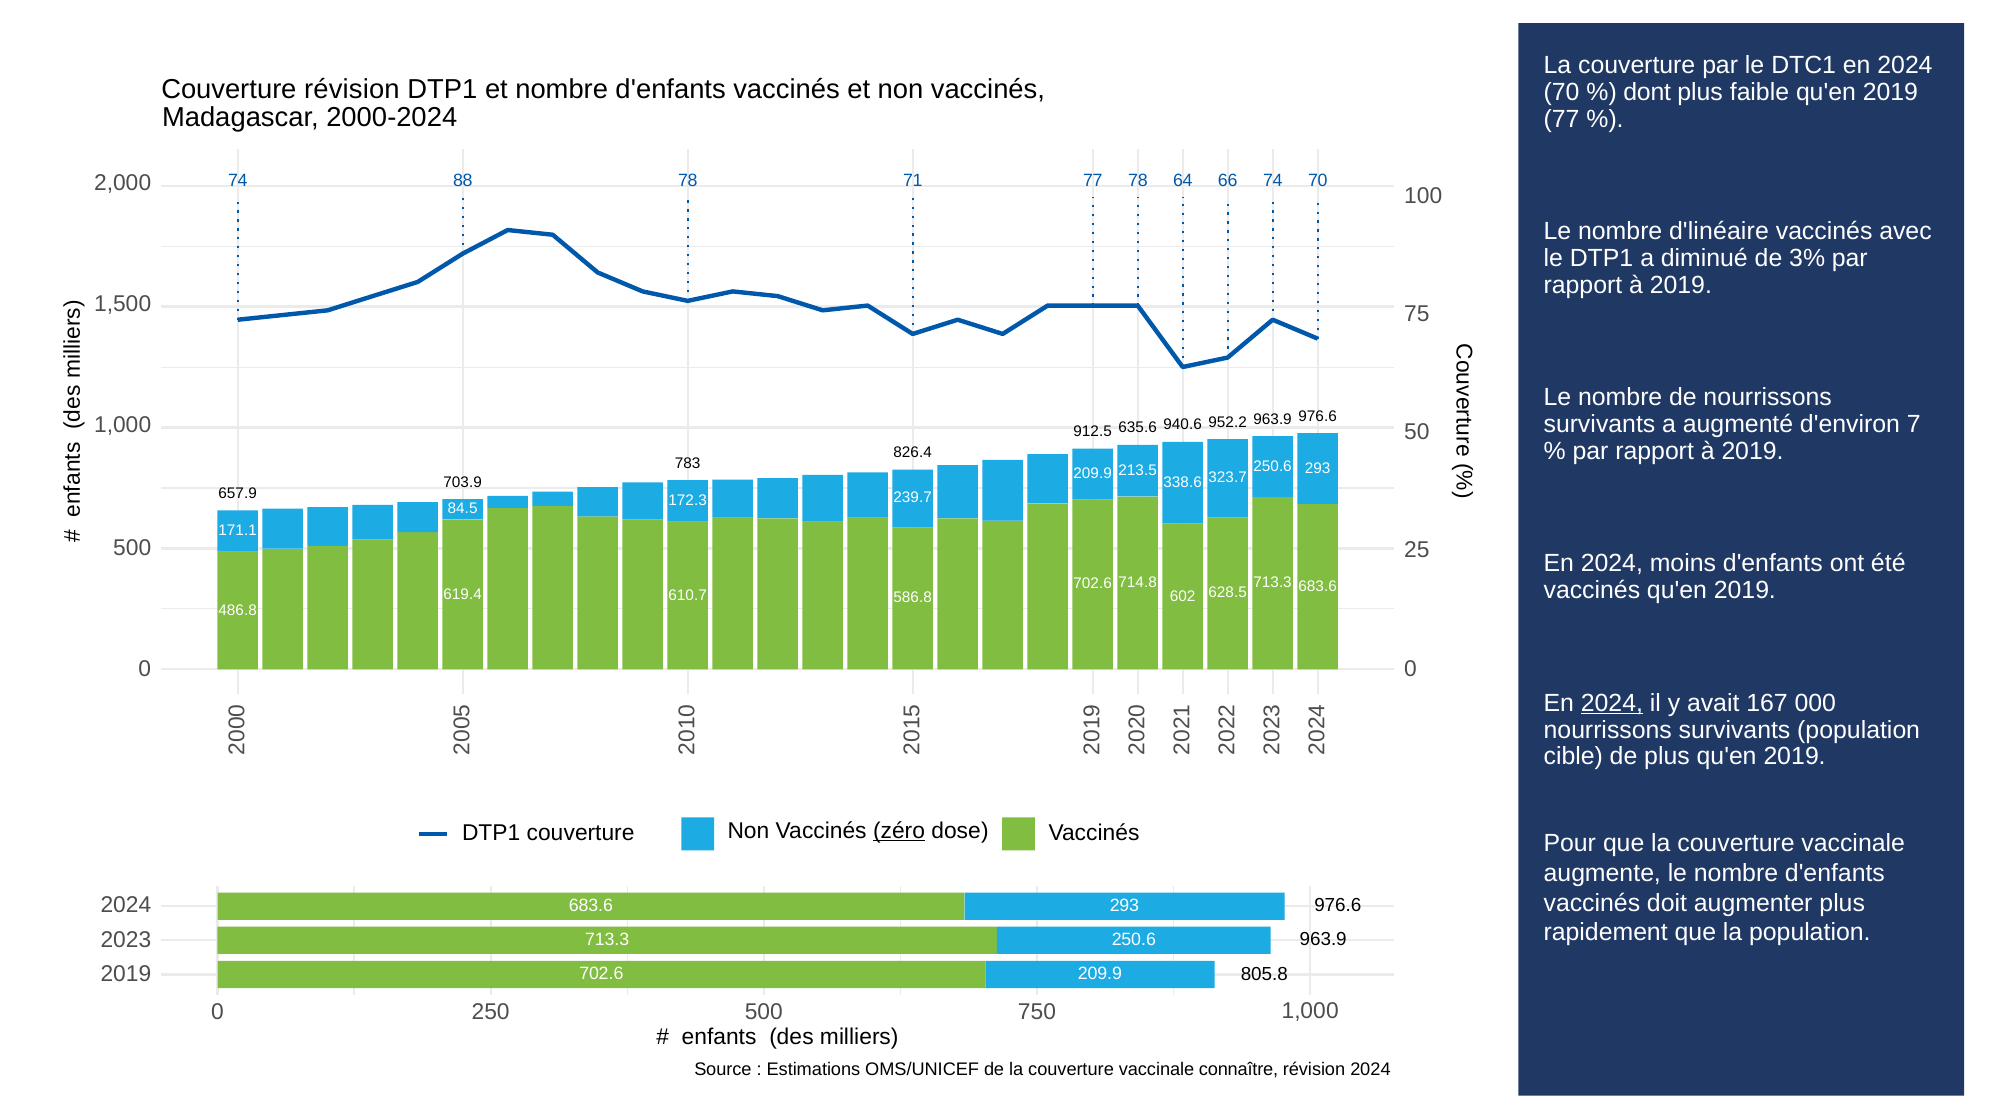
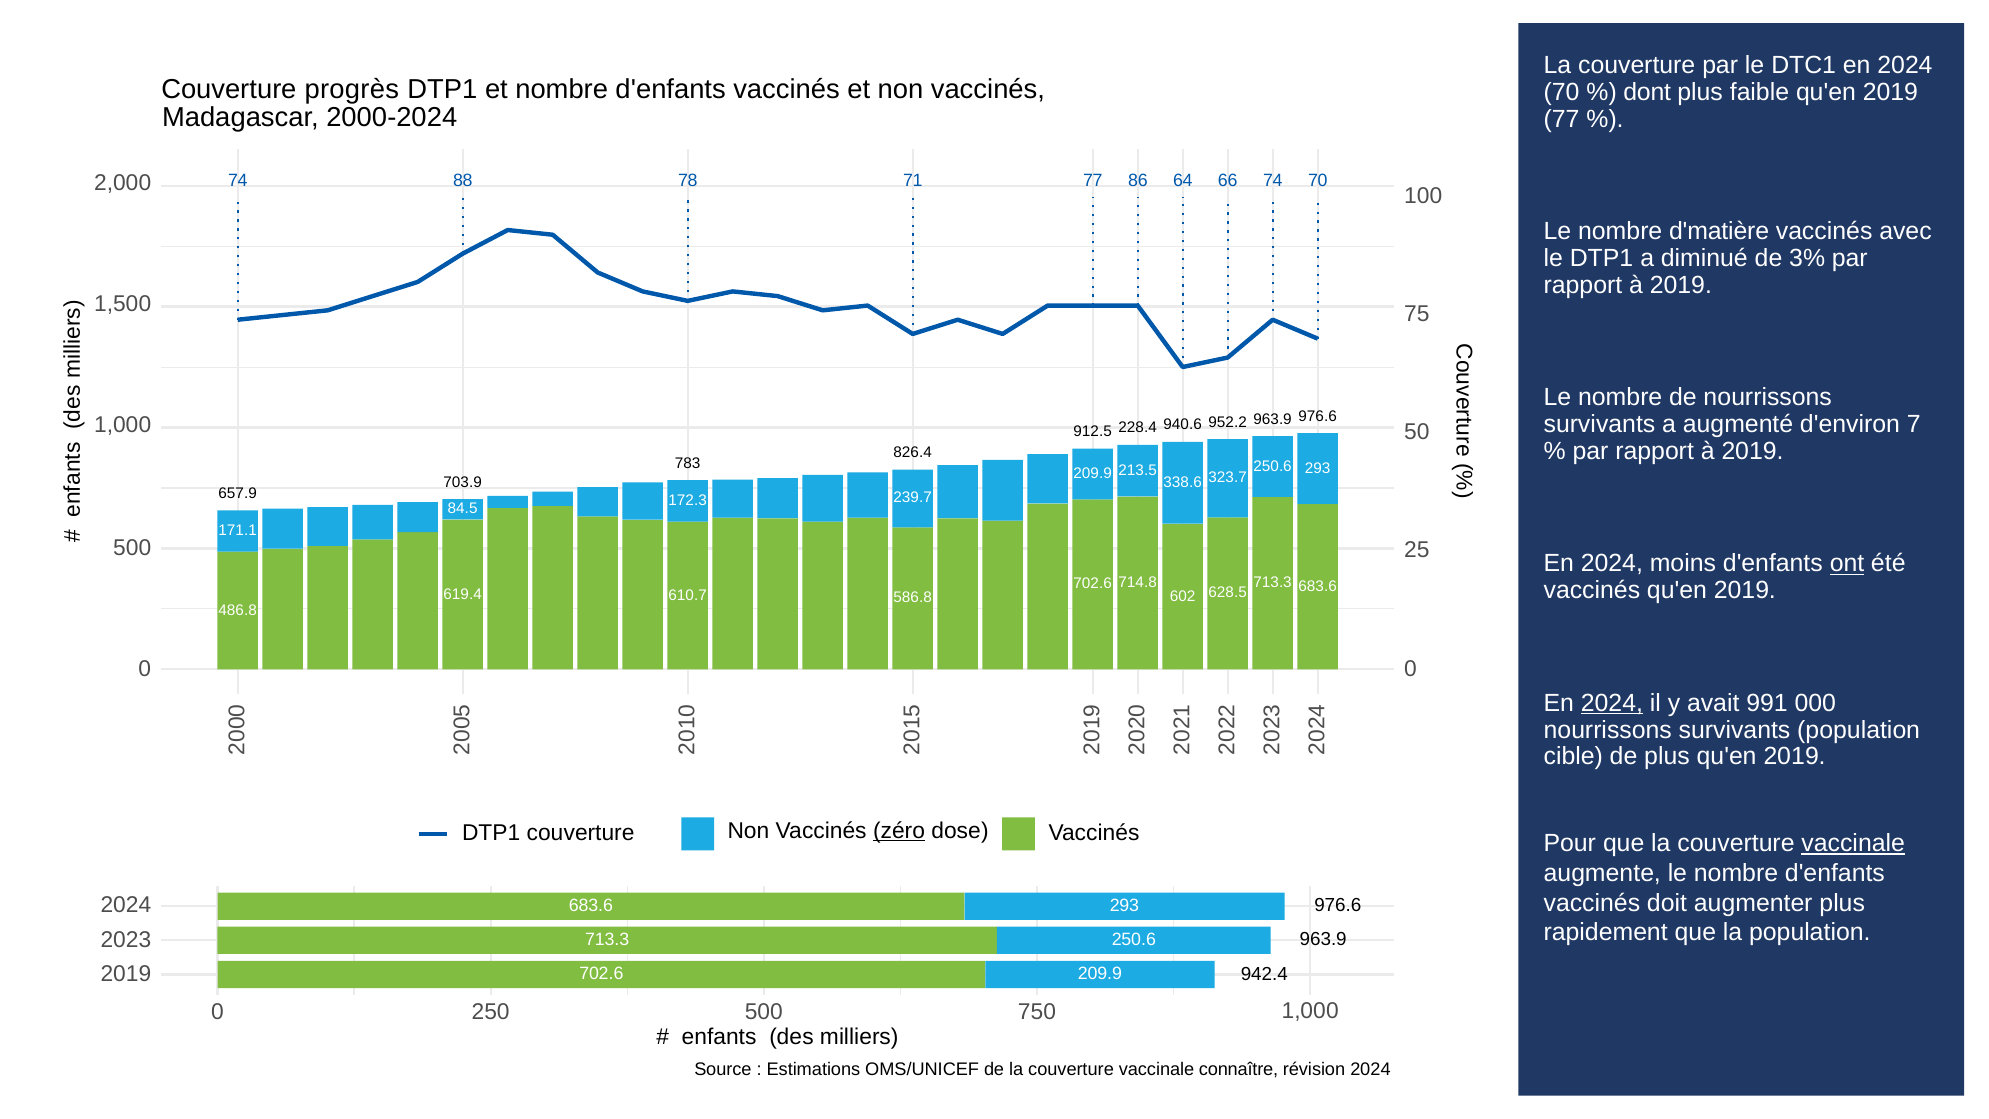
Couverture révision: révision -> progrès
77 78: 78 -> 86
d'linéaire: d'linéaire -> d'matière
635.6: 635.6 -> 228.4
ont underline: none -> present
167: 167 -> 991
vaccinale at (1853, 843) underline: none -> present
805.8: 805.8 -> 942.4
